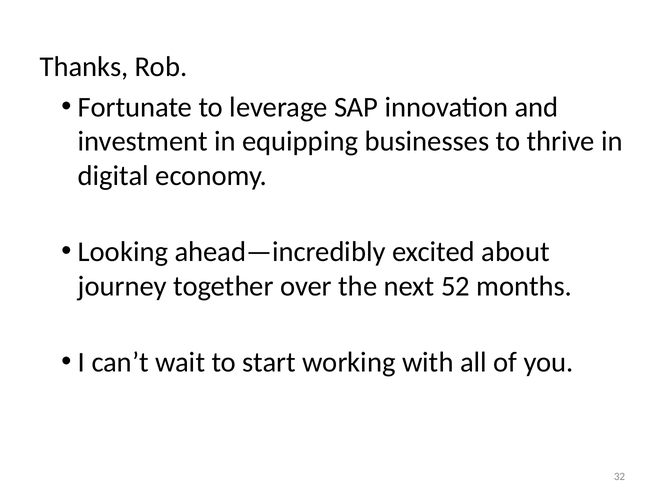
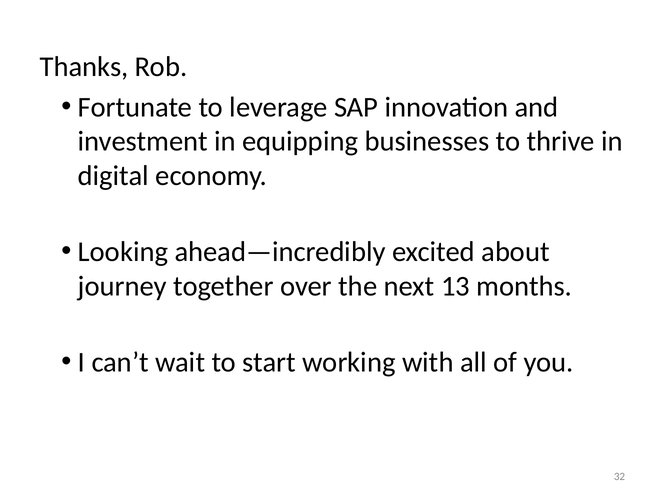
52: 52 -> 13
